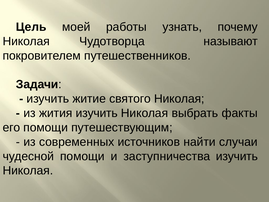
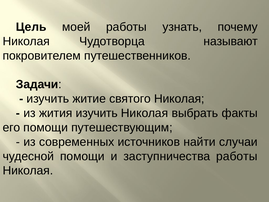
заступничества изучить: изучить -> работы
